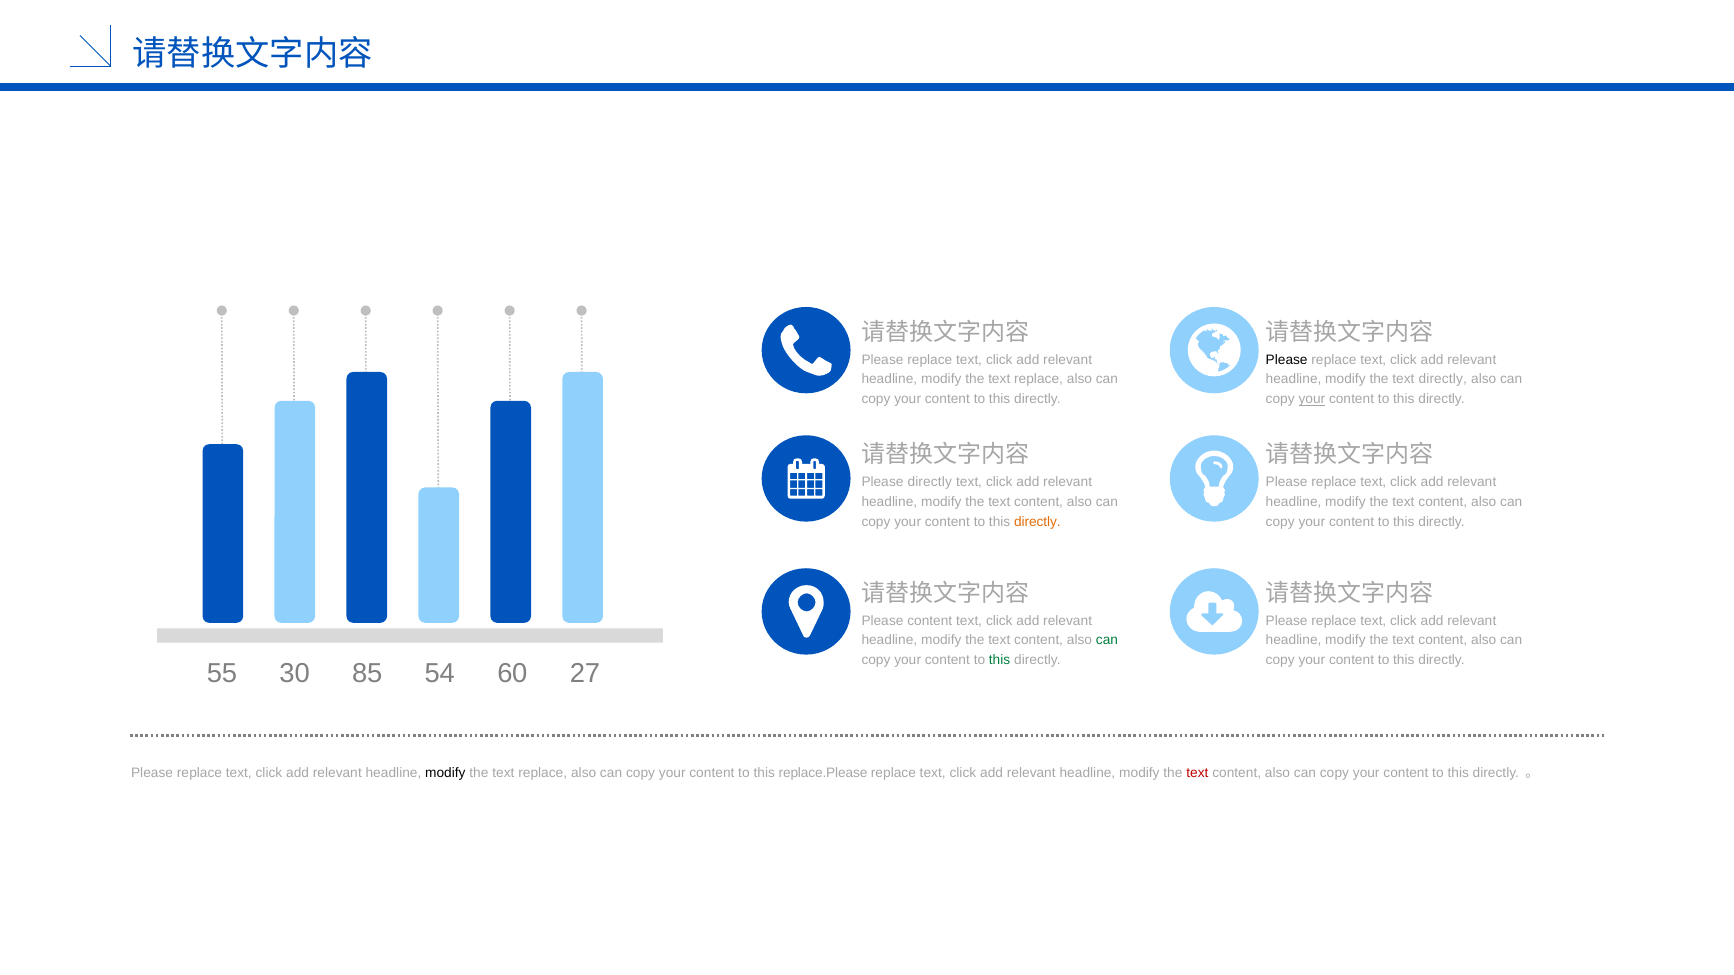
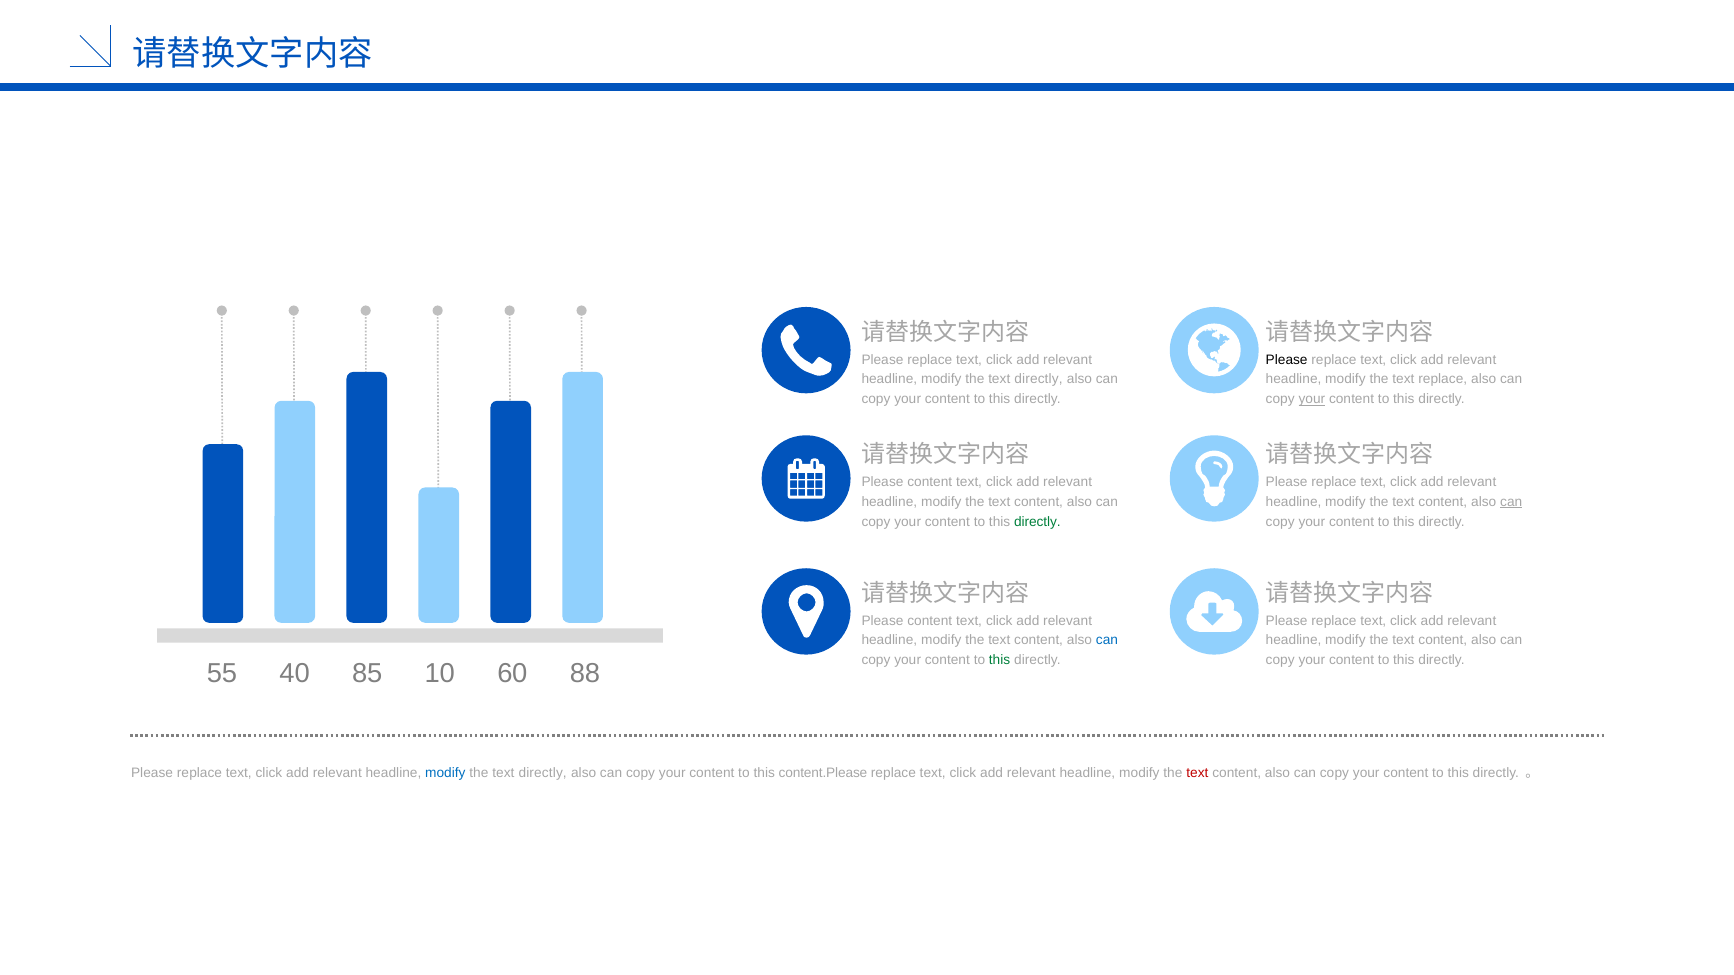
replace at (1039, 380): replace -> directly
text directly: directly -> replace
directly at (930, 482): directly -> content
can at (1511, 502) underline: none -> present
directly at (1037, 522) colour: orange -> green
can at (1107, 640) colour: green -> blue
30: 30 -> 40
54: 54 -> 10
27: 27 -> 88
modify at (445, 773) colour: black -> blue
replace at (543, 773): replace -> directly
replace.Please: replace.Please -> content.Please
